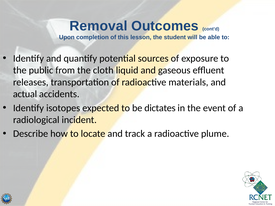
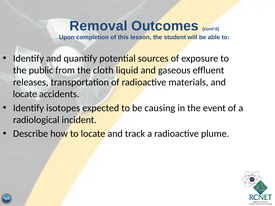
actual at (25, 94): actual -> locate
dictates: dictates -> causing
